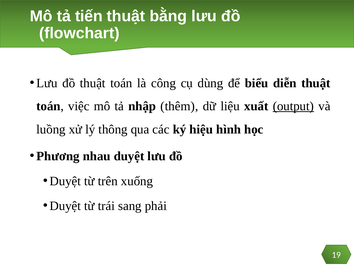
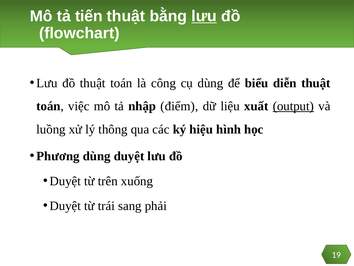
lưu at (204, 16) underline: none -> present
thêm: thêm -> điểm
Phương nhau: nhau -> dùng
